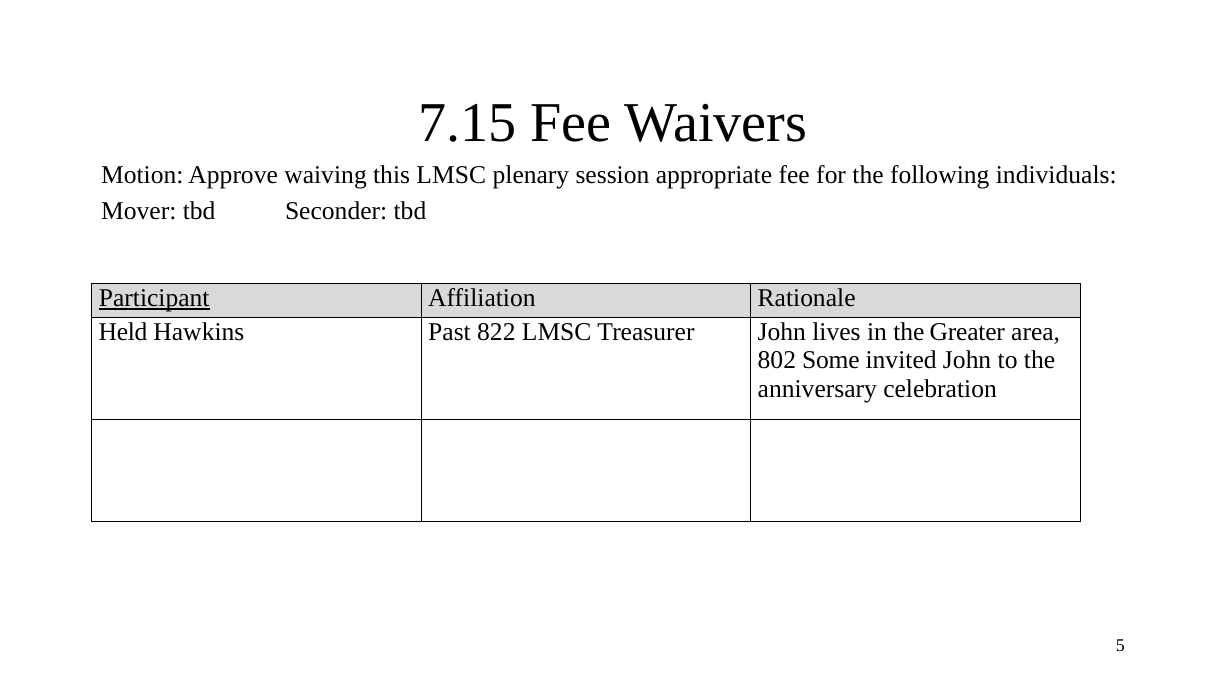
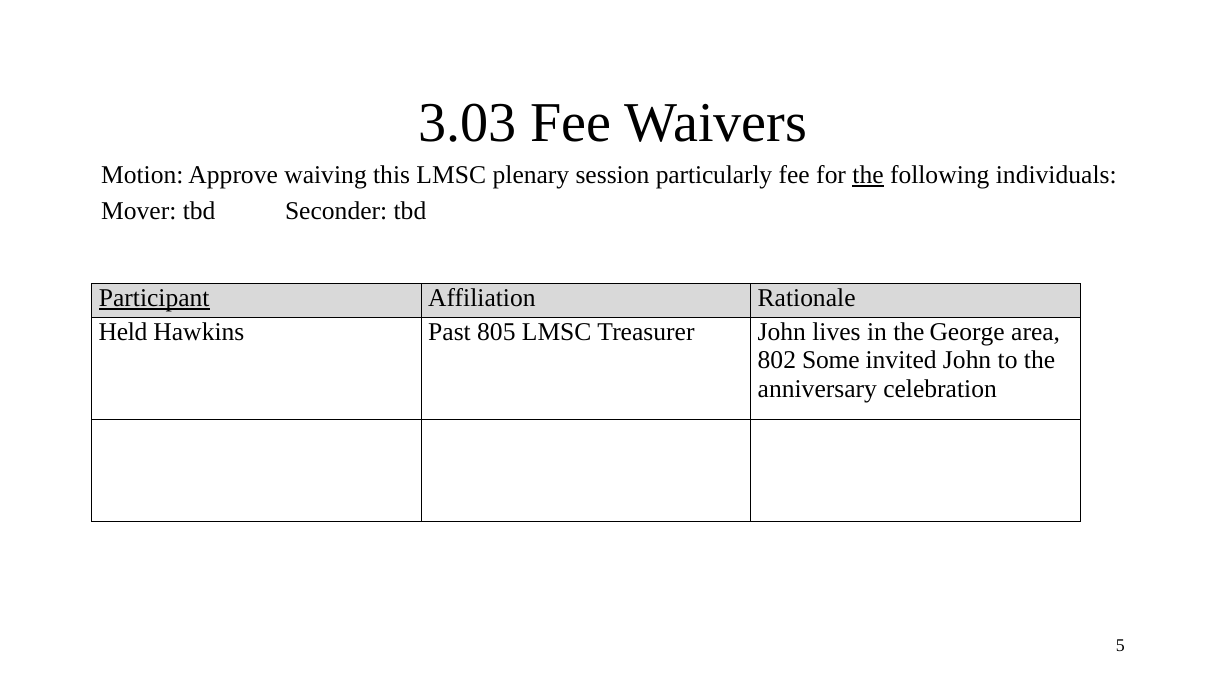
7.15: 7.15 -> 3.03
appropriate: appropriate -> particularly
the at (868, 175) underline: none -> present
822: 822 -> 805
Greater: Greater -> George
